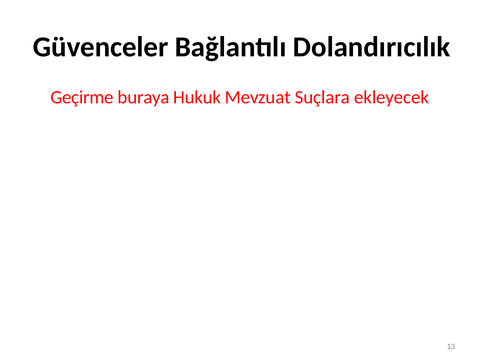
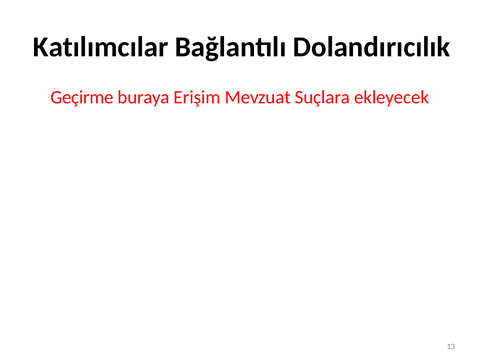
Güvenceler: Güvenceler -> Katılımcılar
Hukuk: Hukuk -> Erişim
